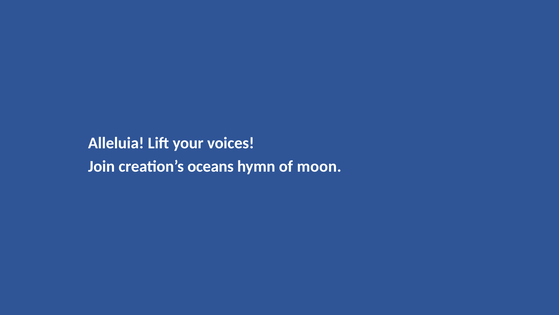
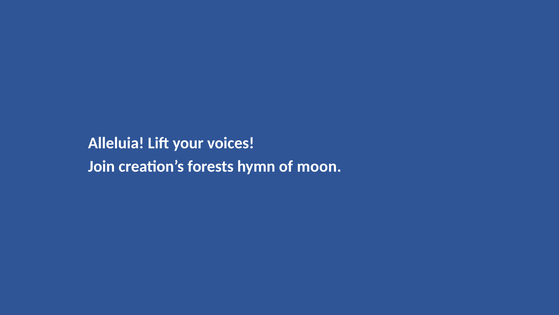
oceans: oceans -> forests
